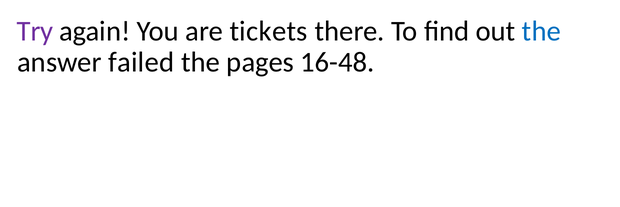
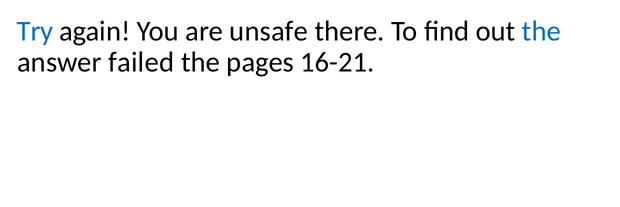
Try colour: purple -> blue
tickets: tickets -> unsafe
16-48: 16-48 -> 16-21
